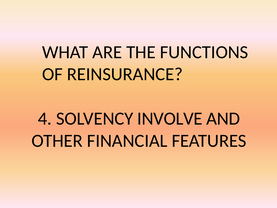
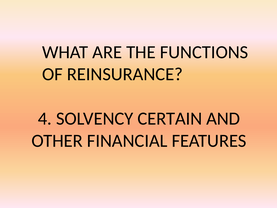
INVOLVE: INVOLVE -> CERTAIN
